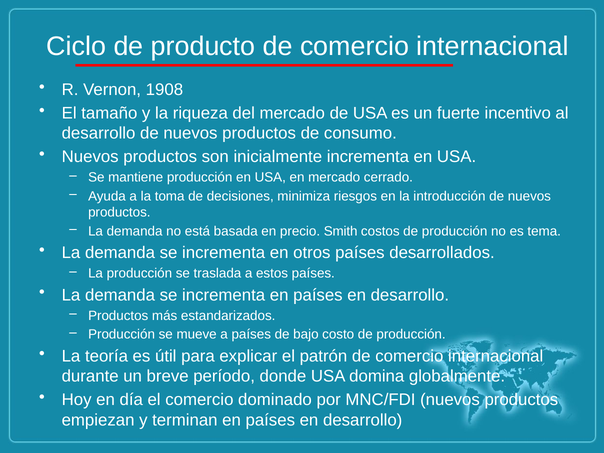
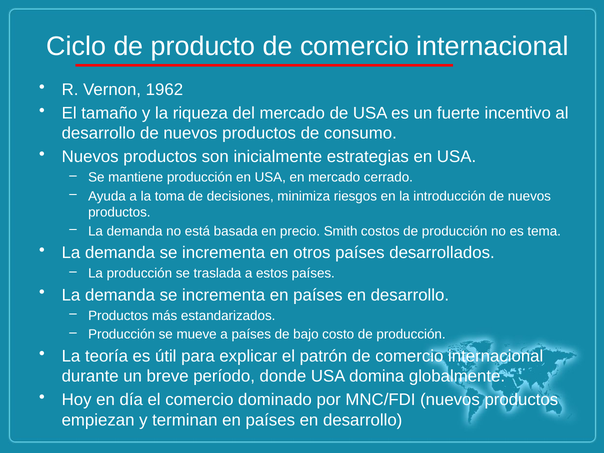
1908: 1908 -> 1962
inicialmente incrementa: incrementa -> estrategias
